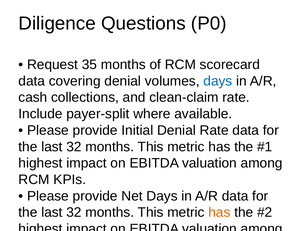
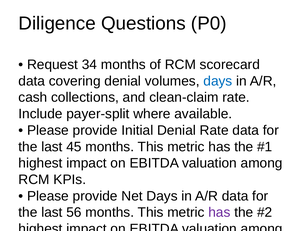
35: 35 -> 34
32 at (74, 147): 32 -> 45
32 at (74, 212): 32 -> 56
has at (219, 212) colour: orange -> purple
